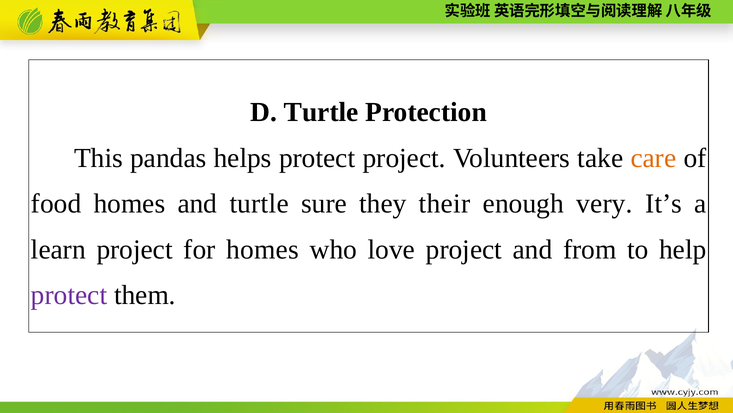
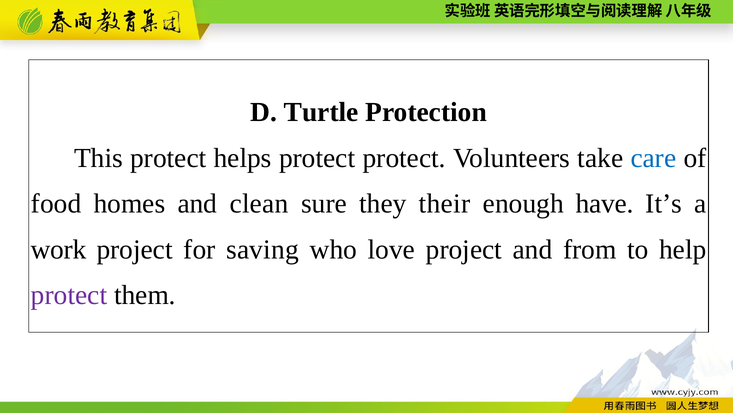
This pandas: pandas -> protect
protect project: project -> protect
care colour: orange -> blue
and turtle: turtle -> clean
very: very -> have
learn: learn -> work
for homes: homes -> saving
